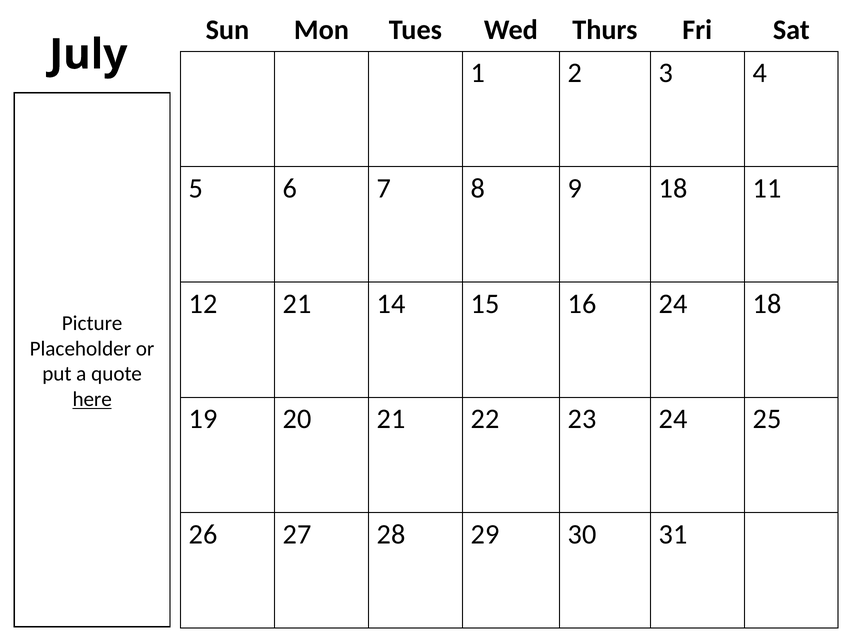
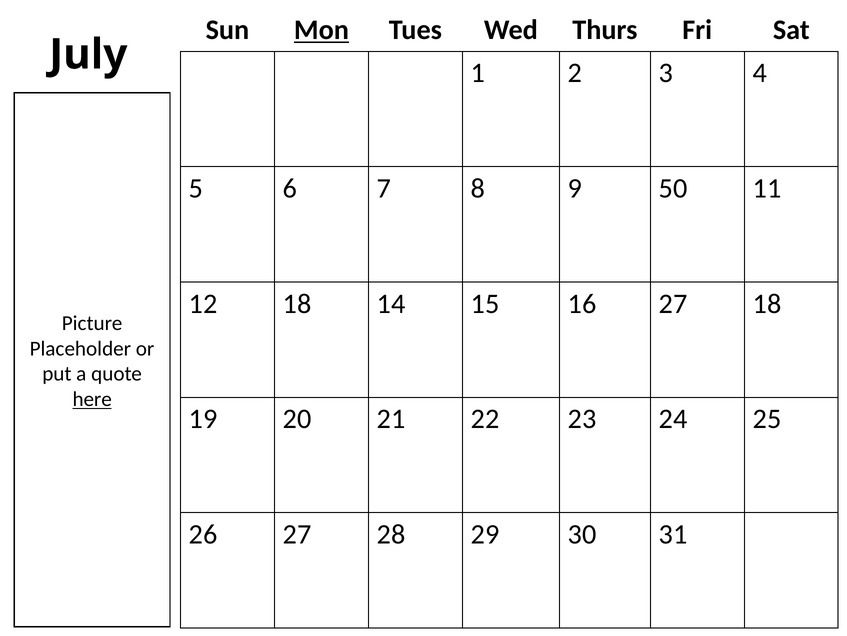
Mon underline: none -> present
9 18: 18 -> 50
12 21: 21 -> 18
16 24: 24 -> 27
